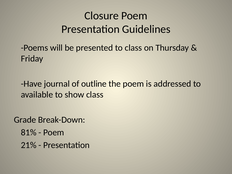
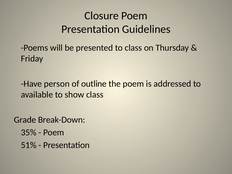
journal: journal -> person
81%: 81% -> 35%
21%: 21% -> 51%
